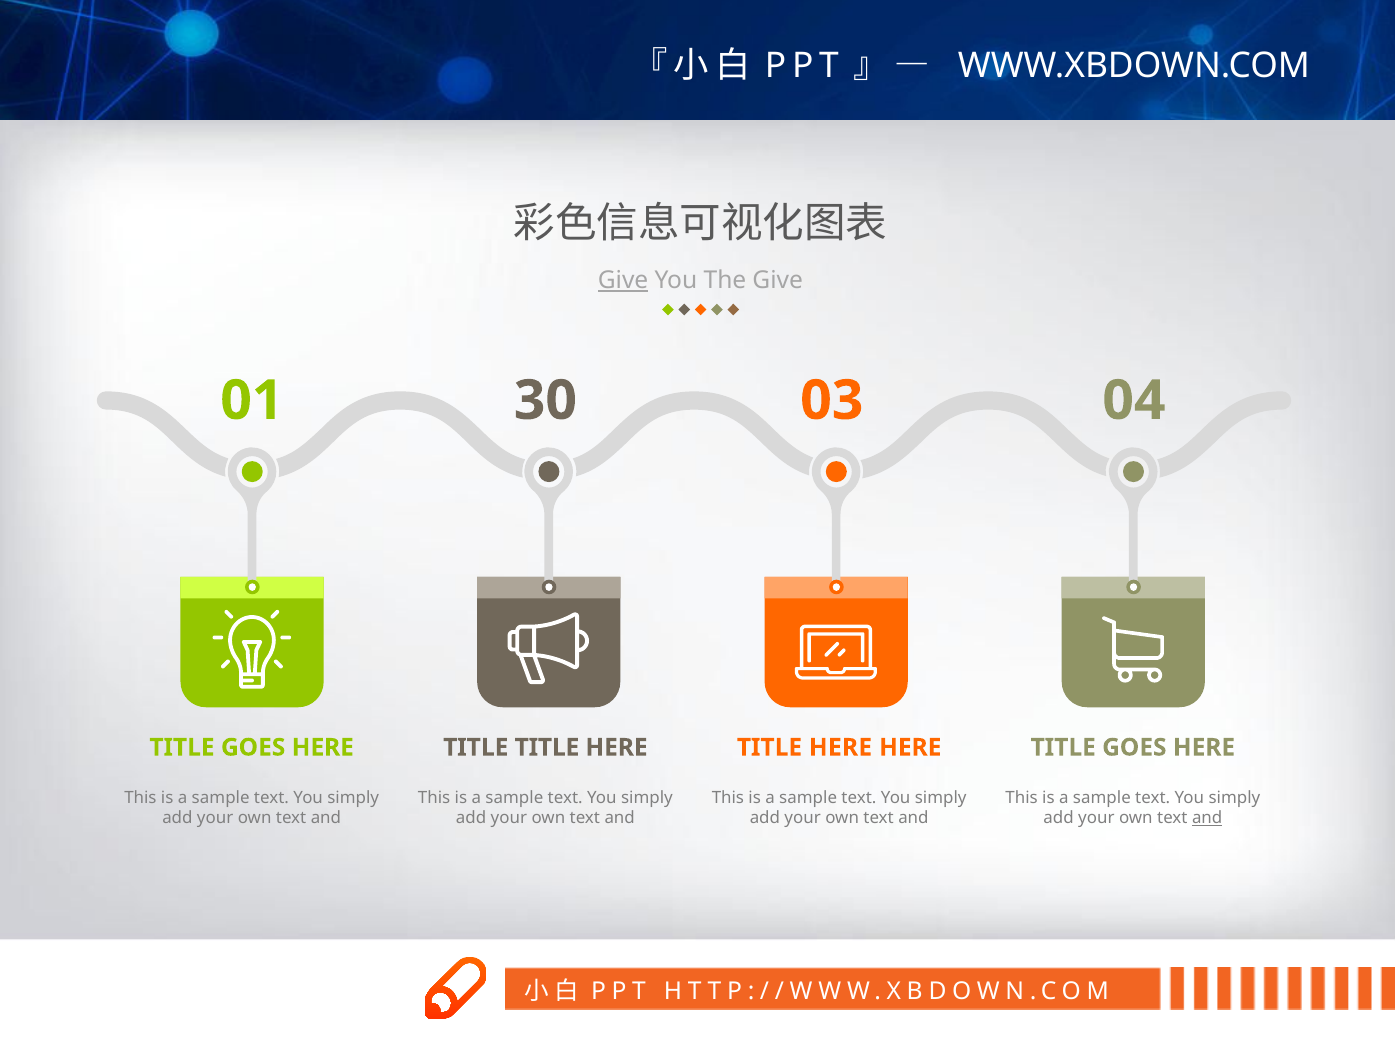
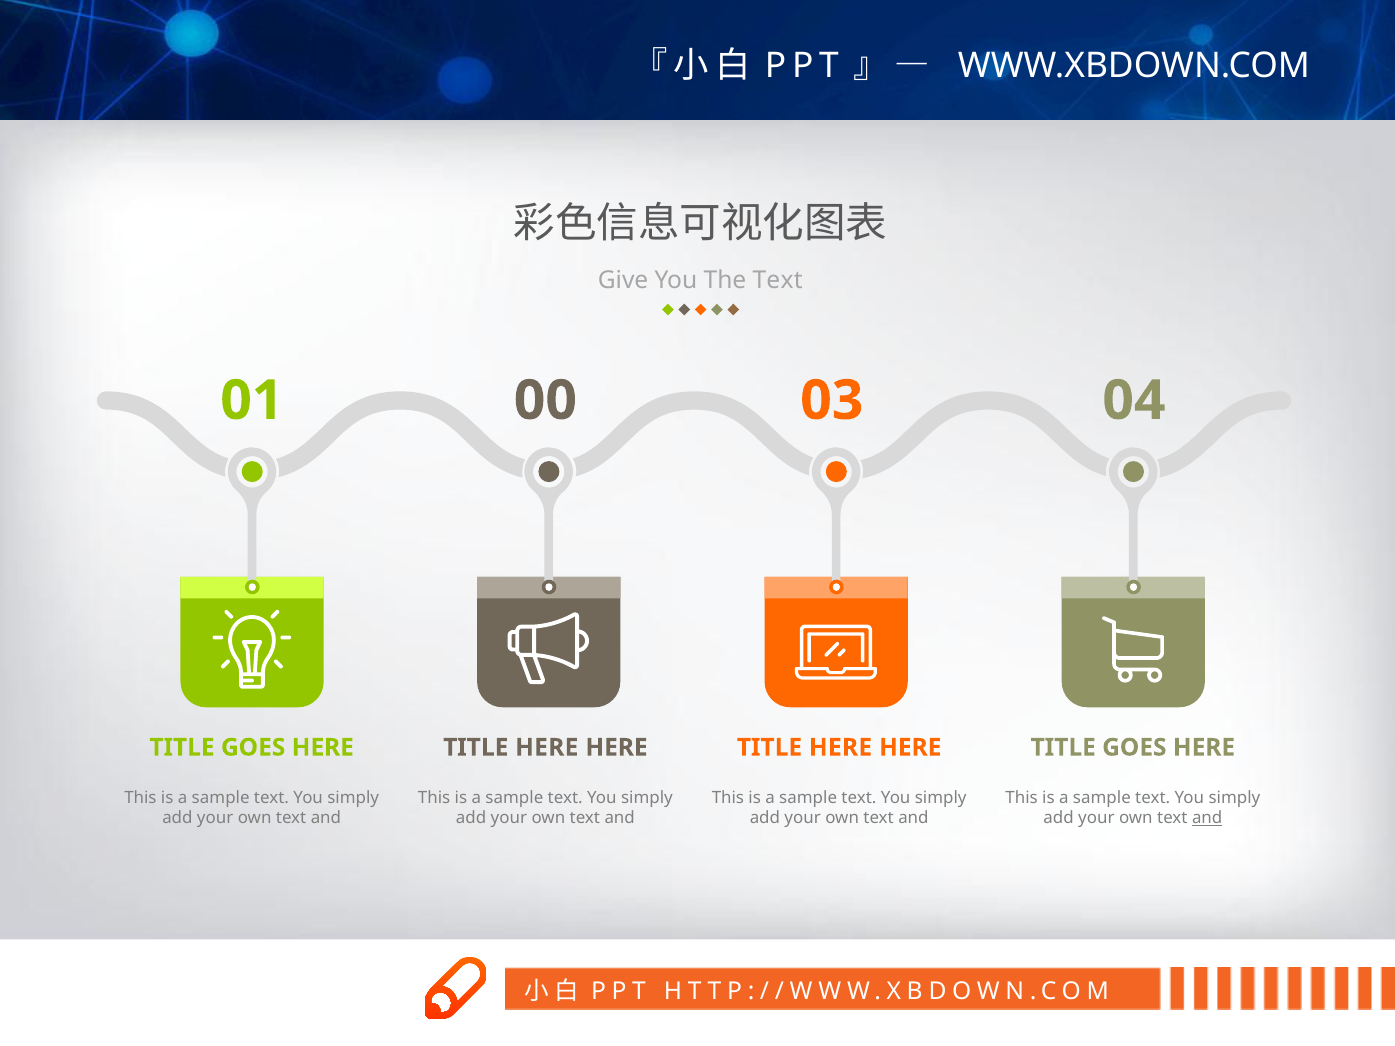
Give at (623, 280) underline: present -> none
The Give: Give -> Text
30: 30 -> 00
TITLE at (547, 748): TITLE -> HERE
